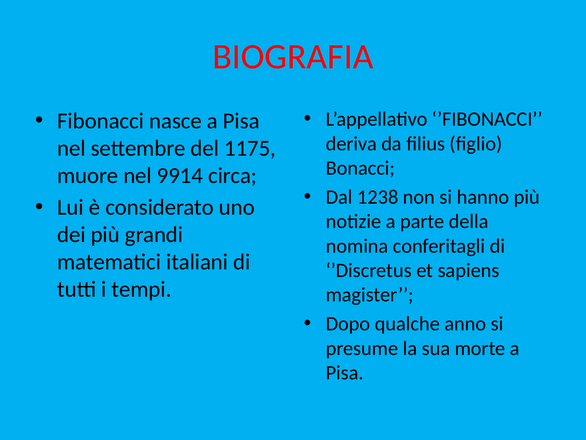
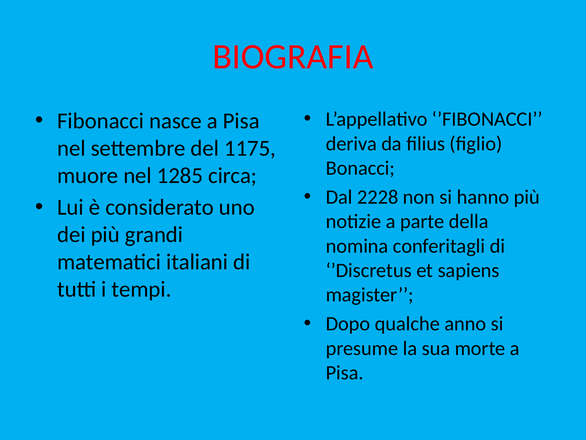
9914: 9914 -> 1285
1238: 1238 -> 2228
